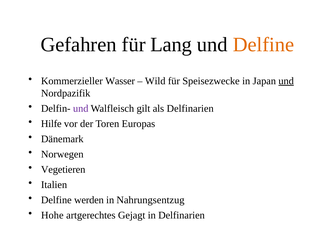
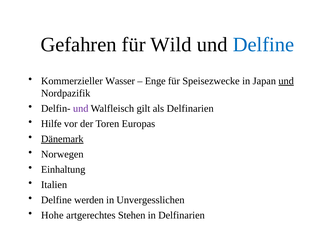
Lang: Lang -> Wild
Delfine at (263, 45) colour: orange -> blue
Wild: Wild -> Enge
Dänemark underline: none -> present
Vegetieren: Vegetieren -> Einhaltung
Nahrungsentzug: Nahrungsentzug -> Unvergesslichen
Gejagt: Gejagt -> Stehen
